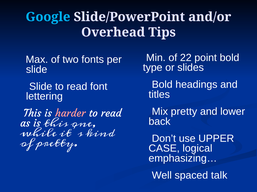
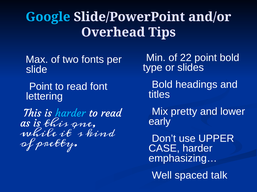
Slide at (41, 87): Slide -> Point
harder at (70, 114) colour: pink -> light blue
back: back -> early
CASE logical: logical -> harder
